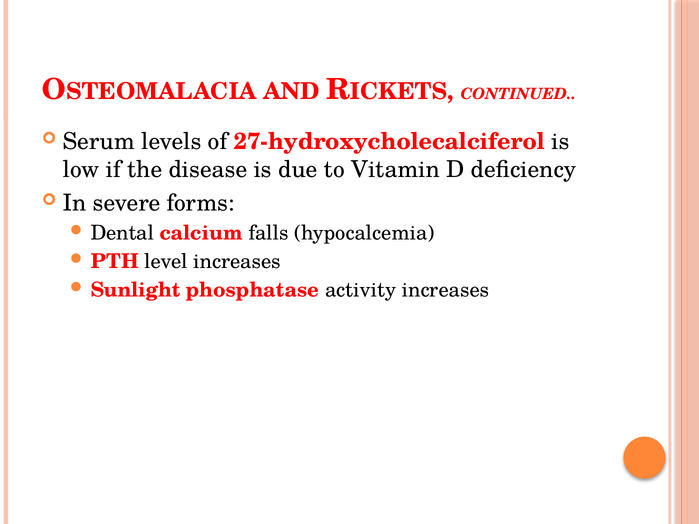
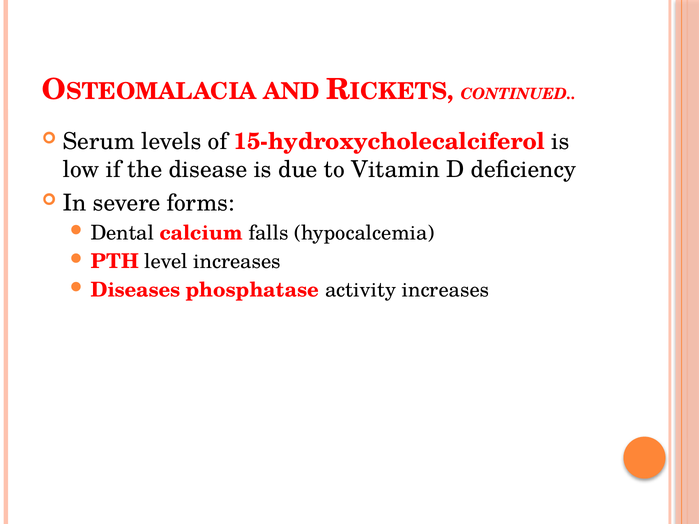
27-hydroxycholecalciferol: 27-hydroxycholecalciferol -> 15-hydroxycholecalciferol
Sunlight: Sunlight -> Diseases
